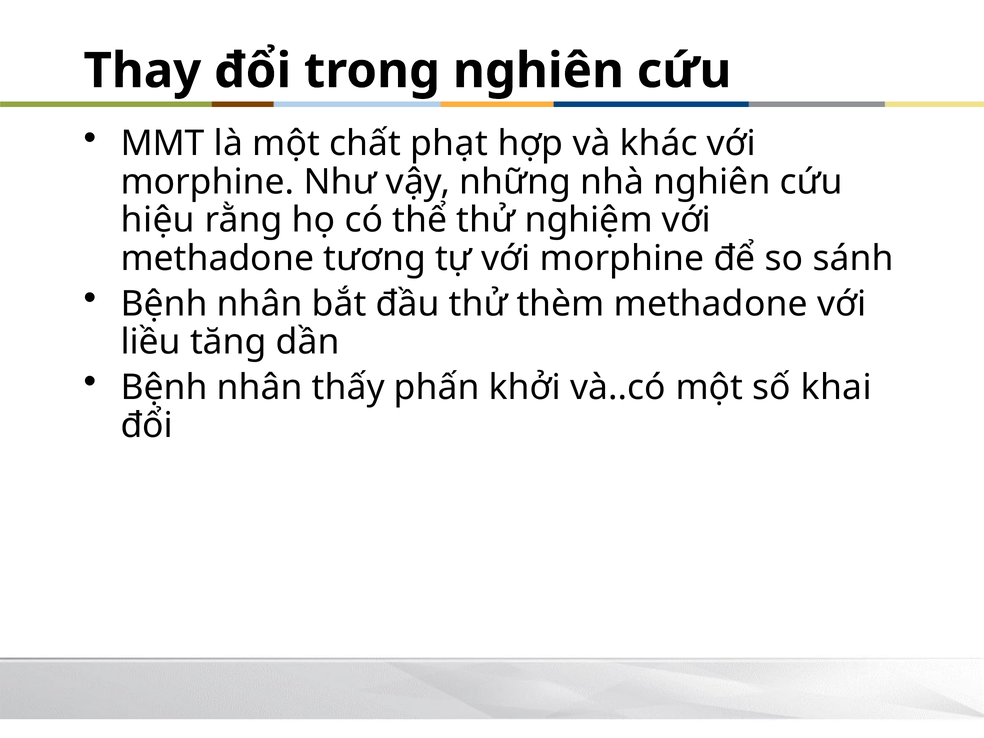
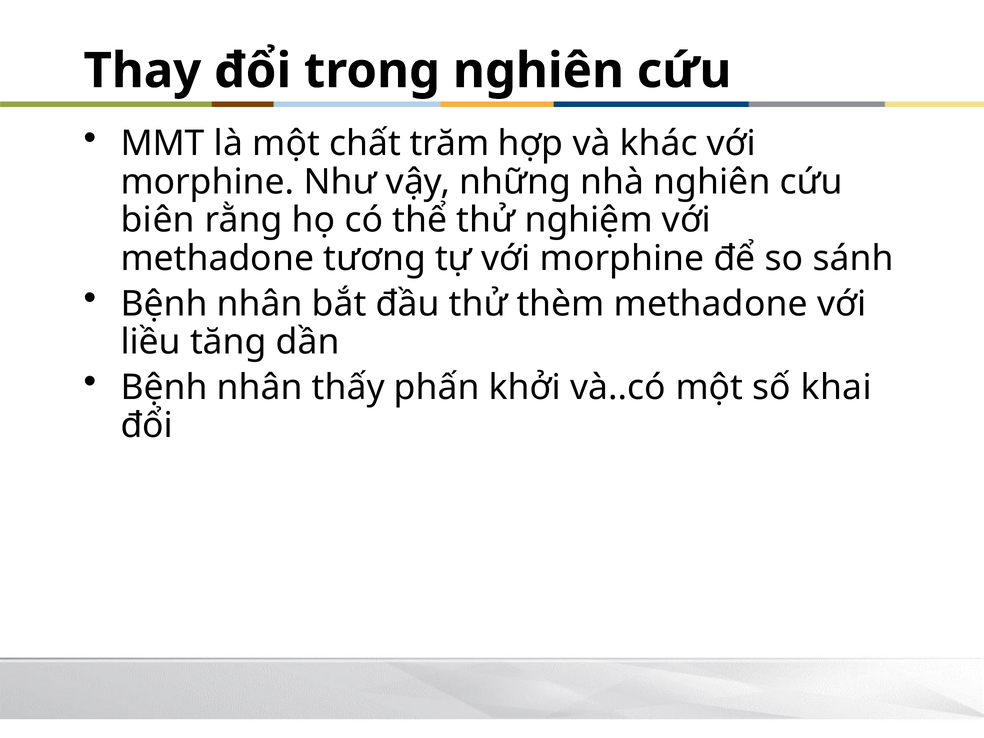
phạt: phạt -> trăm
hiệu: hiệu -> biên
